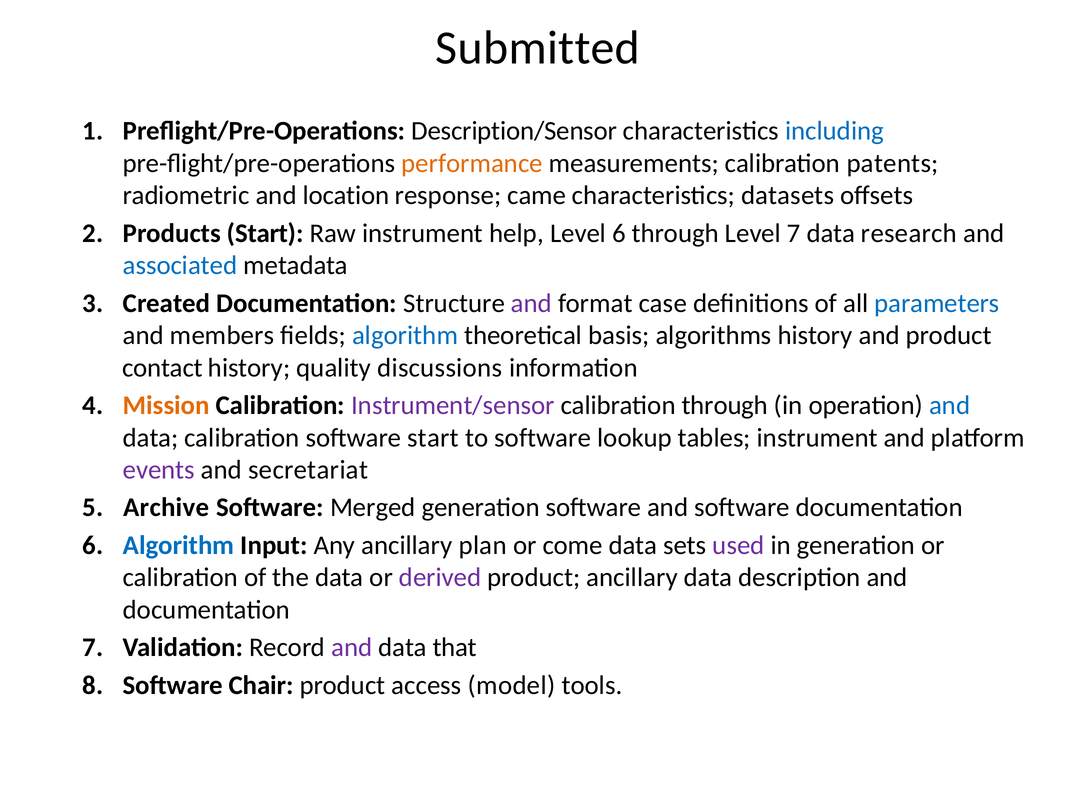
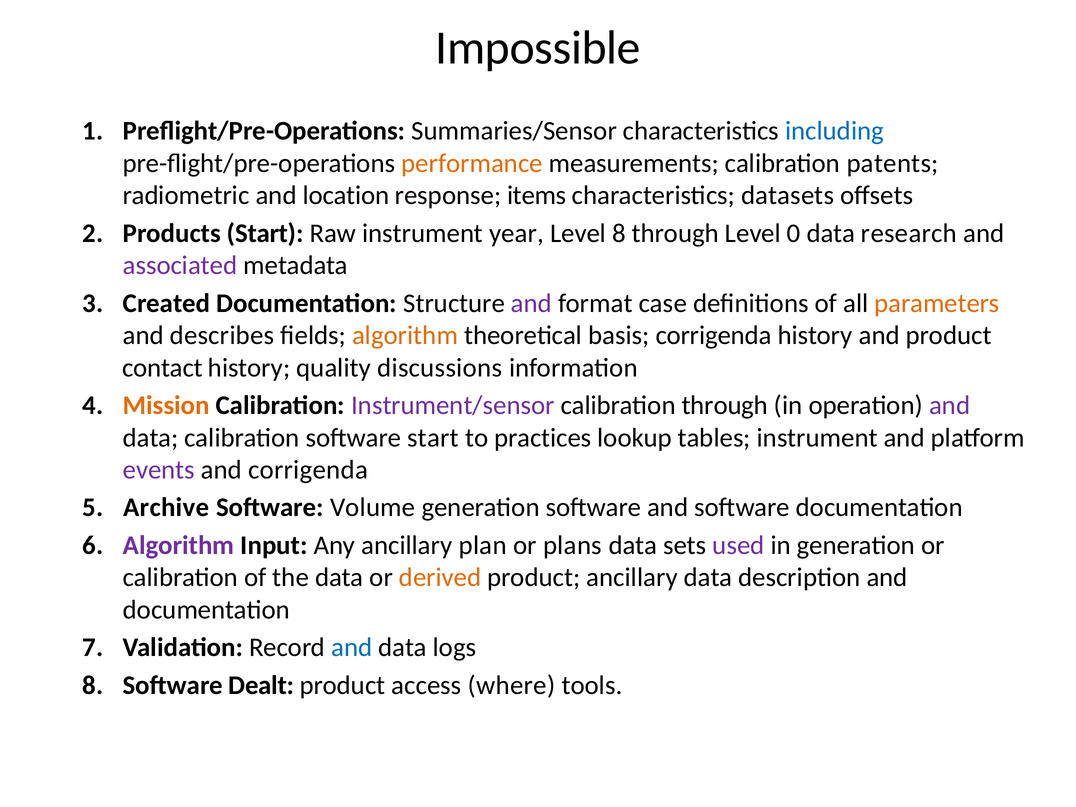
Submitted: Submitted -> Impossible
Description/Sensor: Description/Sensor -> Summaries/Sensor
came: came -> items
help: help -> year
Level 6: 6 -> 8
Level 7: 7 -> 0
associated colour: blue -> purple
parameters colour: blue -> orange
members: members -> describes
algorithm at (405, 335) colour: blue -> orange
basis algorithms: algorithms -> corrigenda
and at (950, 405) colour: blue -> purple
to software: software -> practices
and secretariat: secretariat -> corrigenda
Merged: Merged -> Volume
Algorithm at (179, 545) colour: blue -> purple
come: come -> plans
derived colour: purple -> orange
and at (352, 647) colour: purple -> blue
that: that -> logs
Chair: Chair -> Dealt
model: model -> where
